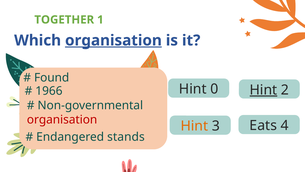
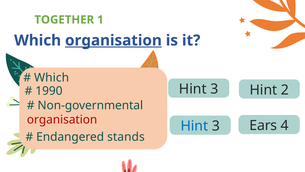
Found at (52, 78): Found -> Which
0 at (214, 89): 0 -> 3
Hint at (263, 90) underline: present -> none
1966: 1966 -> 1990
Hint at (194, 126) colour: orange -> blue
Eats: Eats -> Ears
